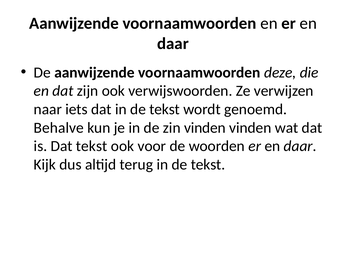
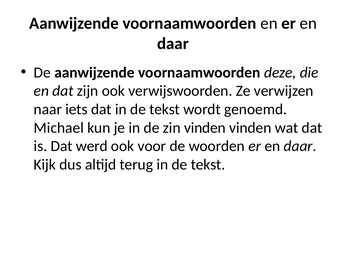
Behalve: Behalve -> Michael
Dat tekst: tekst -> werd
